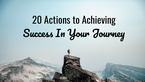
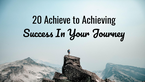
Actions: Actions -> Achieve
